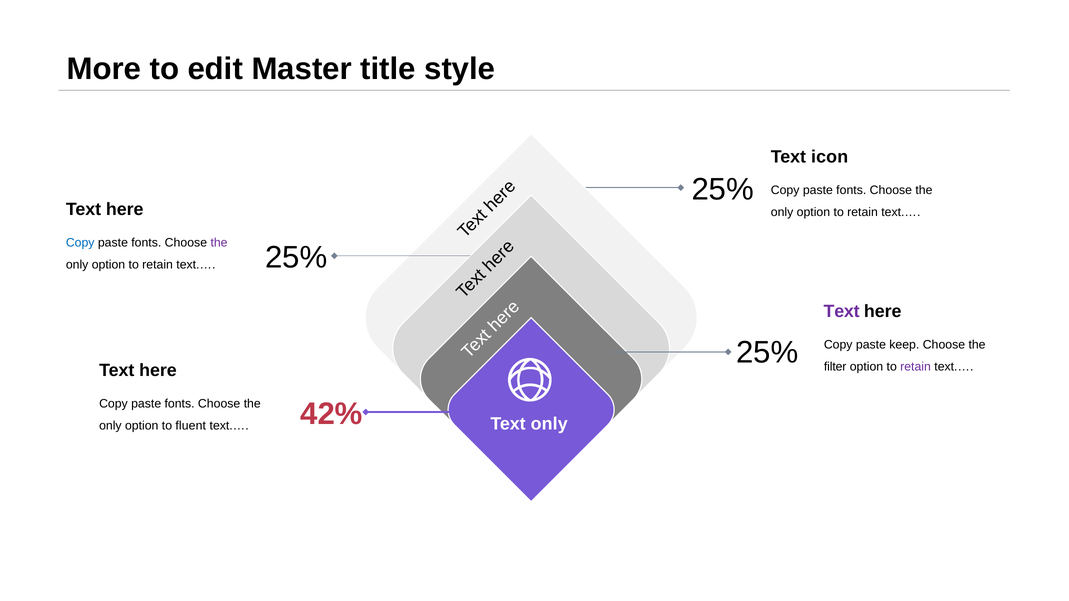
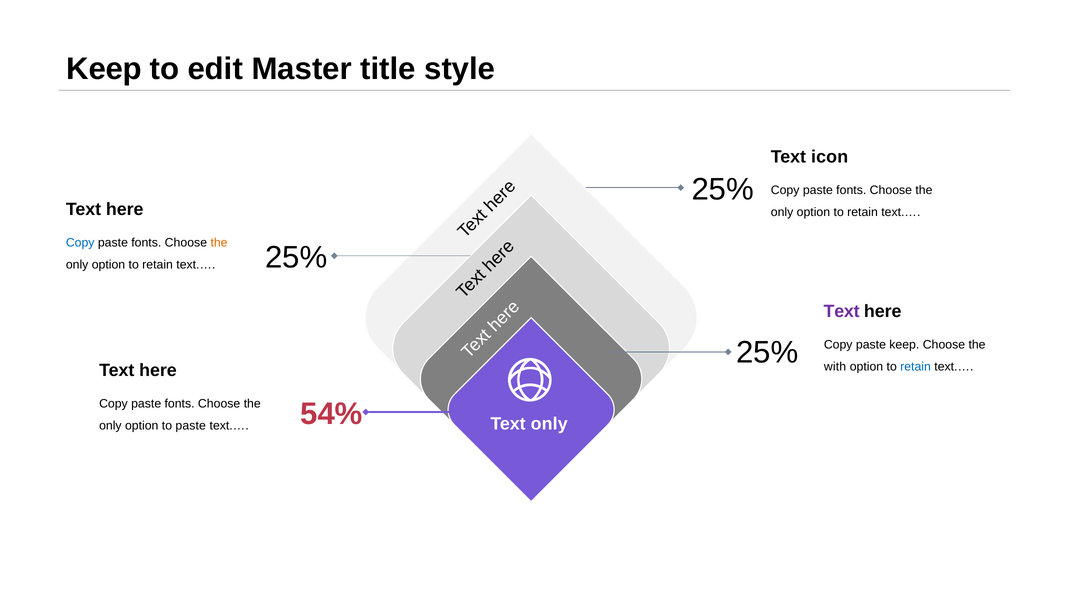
More at (104, 69): More -> Keep
the at (219, 243) colour: purple -> orange
filter: filter -> with
retain at (916, 367) colour: purple -> blue
42%: 42% -> 54%
to fluent: fluent -> paste
